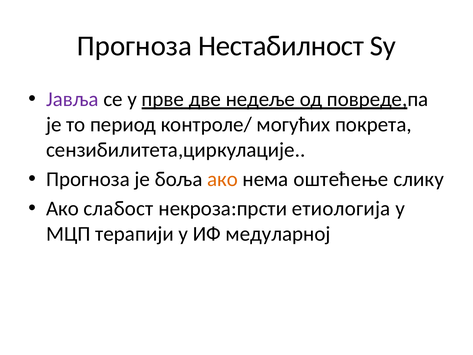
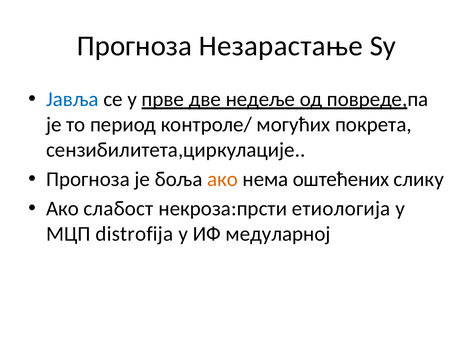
Нестабилност: Нестабилност -> Незарастање
Јавља colour: purple -> blue
оштећење: оштећење -> оштећених
терапији: терапији -> distrofija
